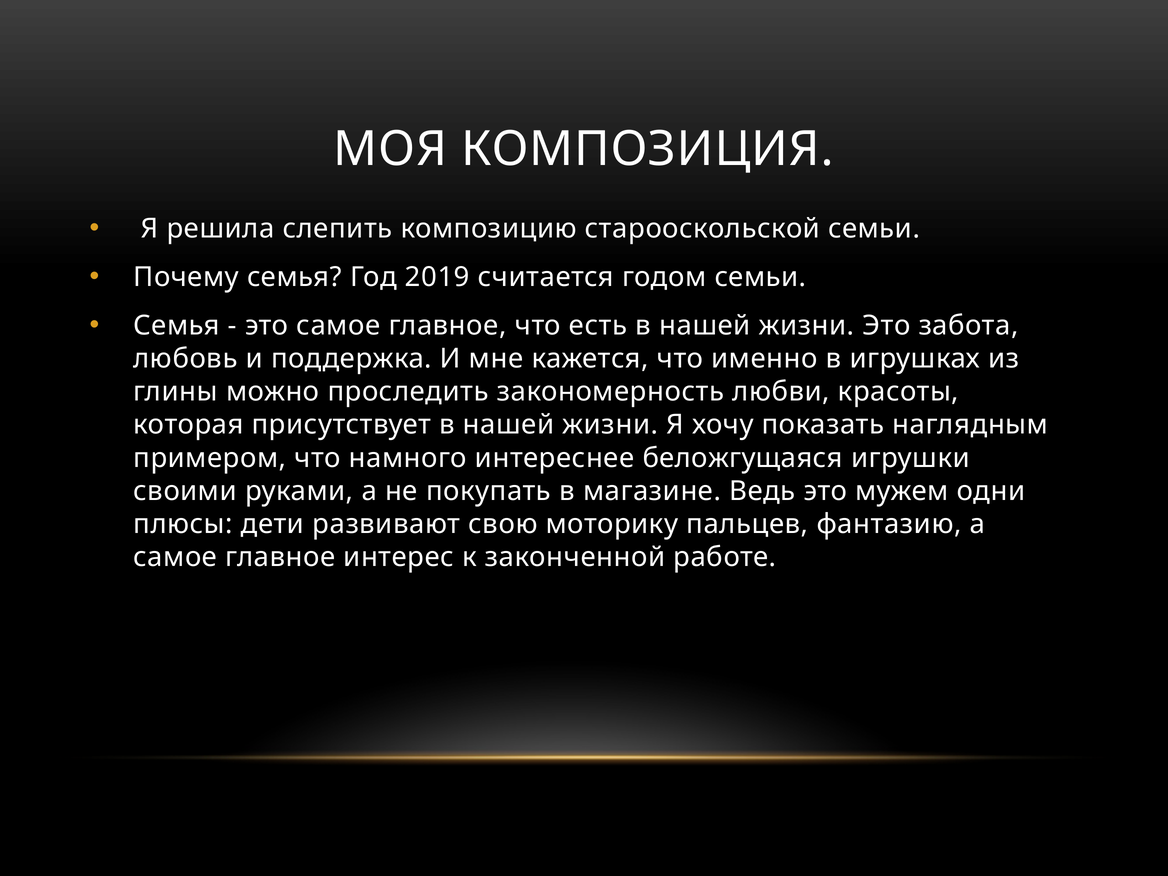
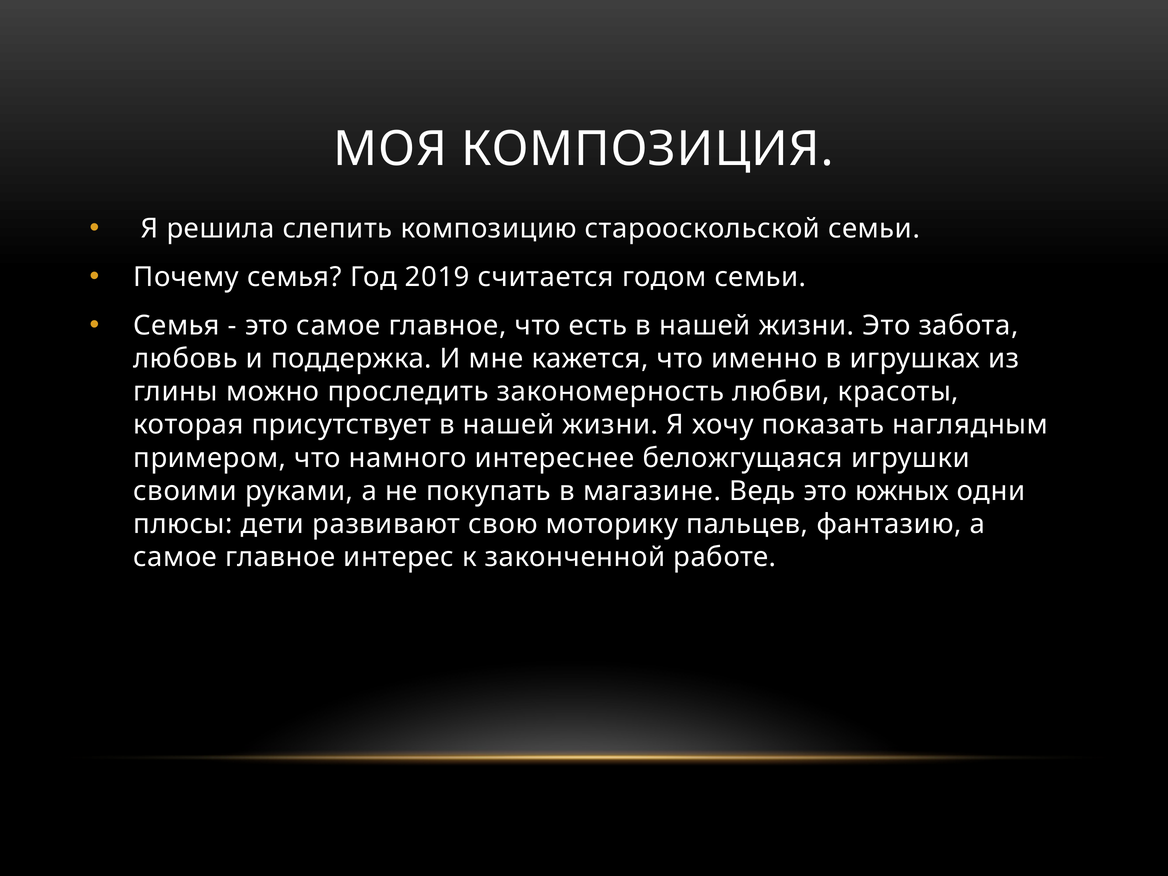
мужем: мужем -> южных
